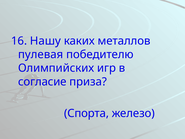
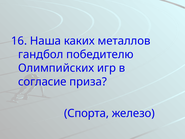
Нашу: Нашу -> Наша
пулевая: пулевая -> гандбол
